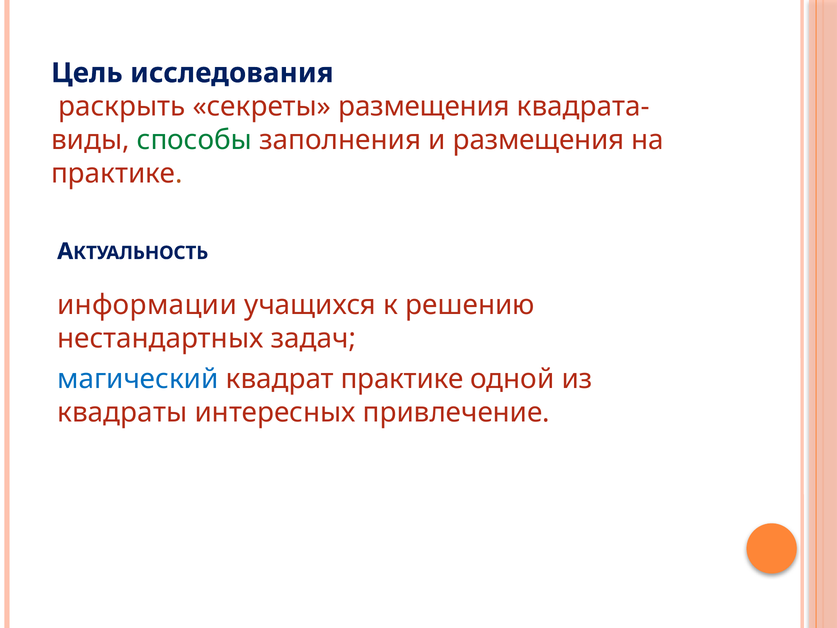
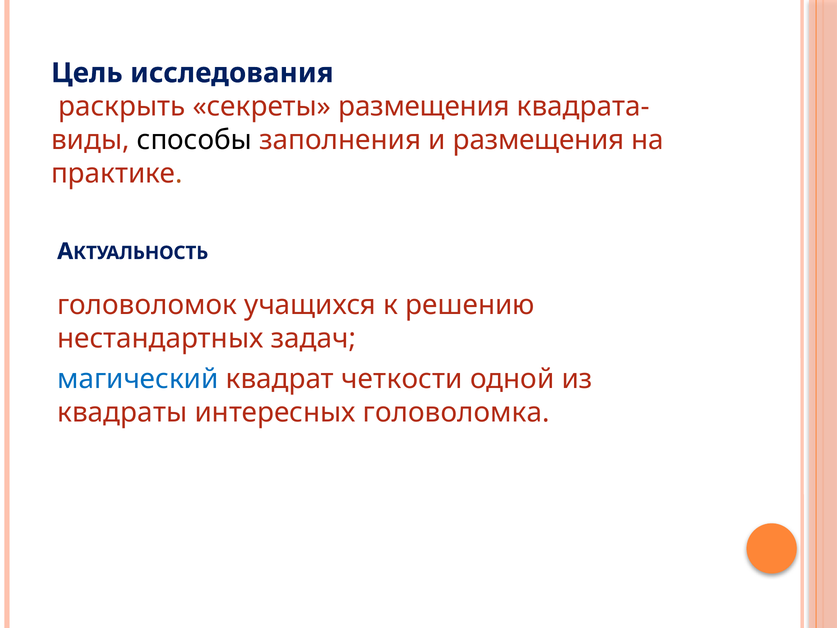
способы colour: green -> black
информации: информации -> головоломок
квадрат практике: практике -> четкости
привлечение: привлечение -> головоломка
